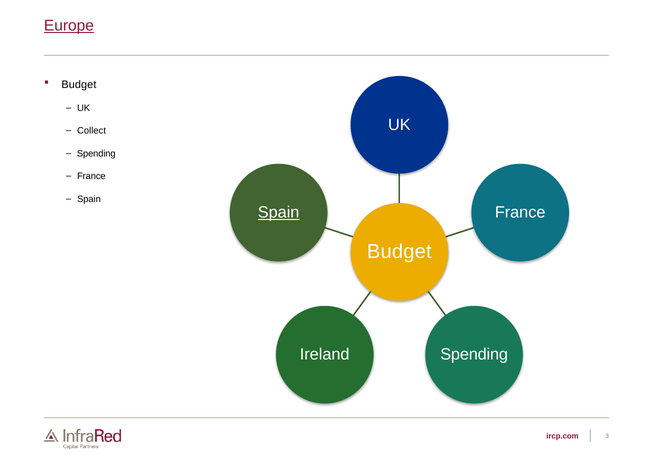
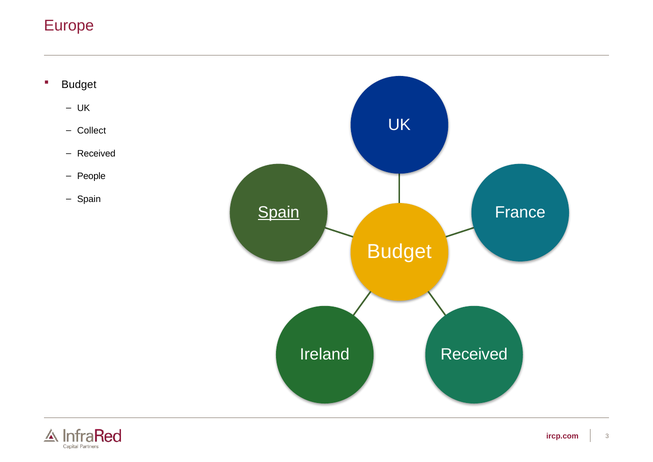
Europe underline: present -> none
Spending at (96, 154): Spending -> Received
France at (91, 176): France -> People
Spending at (474, 354): Spending -> Received
